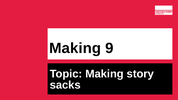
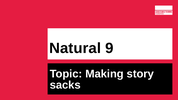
Making at (75, 48): Making -> Natural
